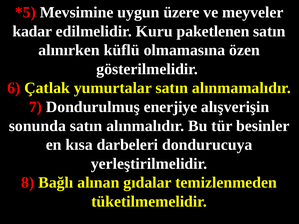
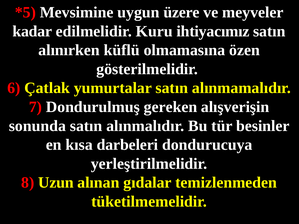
paketlenen: paketlenen -> ihtiyacımız
enerjiye: enerjiye -> gereken
Bağlı: Bağlı -> Uzun
